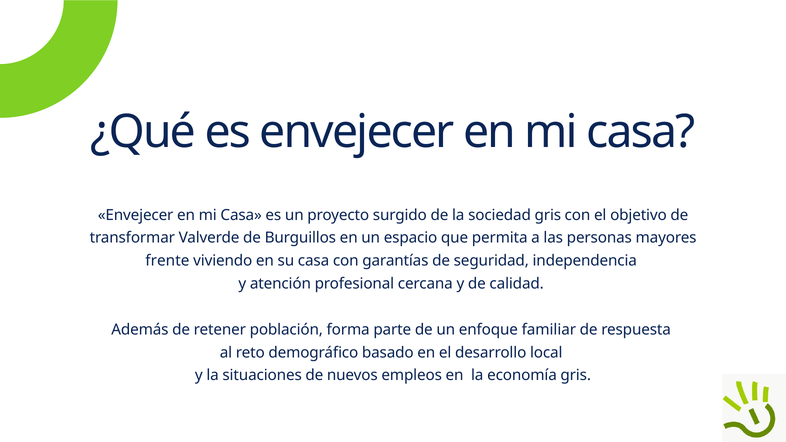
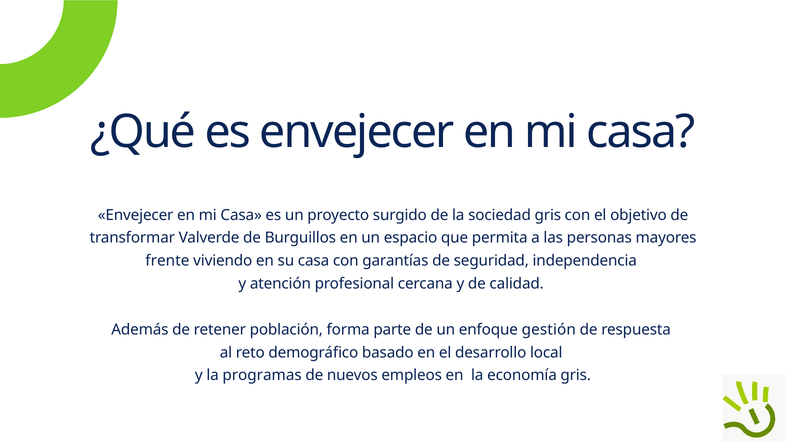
familiar: familiar -> gestión
situaciones: situaciones -> programas
